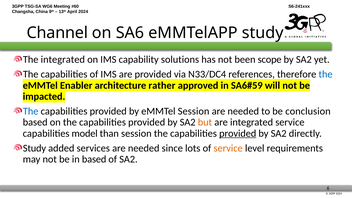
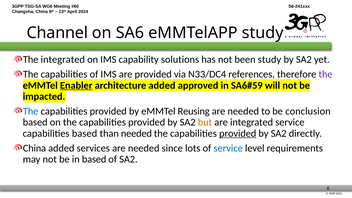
been scope: scope -> study
the at (326, 74) colour: blue -> purple
Enabler underline: none -> present
architecture rather: rather -> added
eMMTel Session: Session -> Reusing
capabilities model: model -> based
than session: session -> needed
Study at (34, 148): Study -> China
service at (228, 148) colour: orange -> blue
